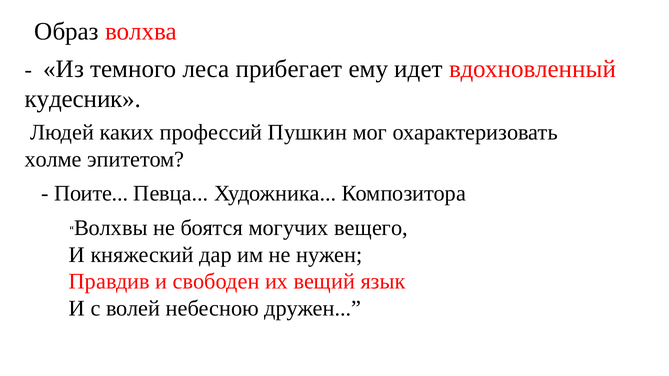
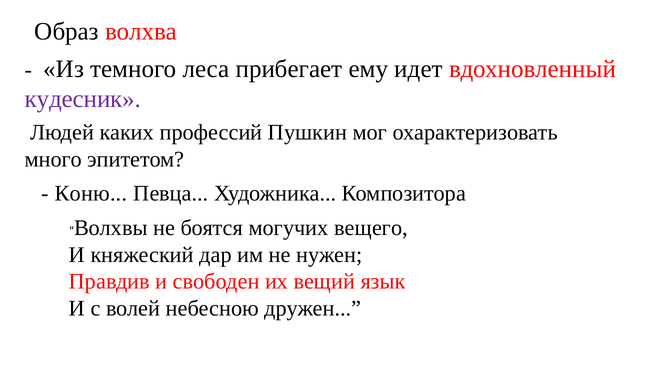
кудесник colour: black -> purple
холме: холме -> много
Поите: Поите -> Коню
